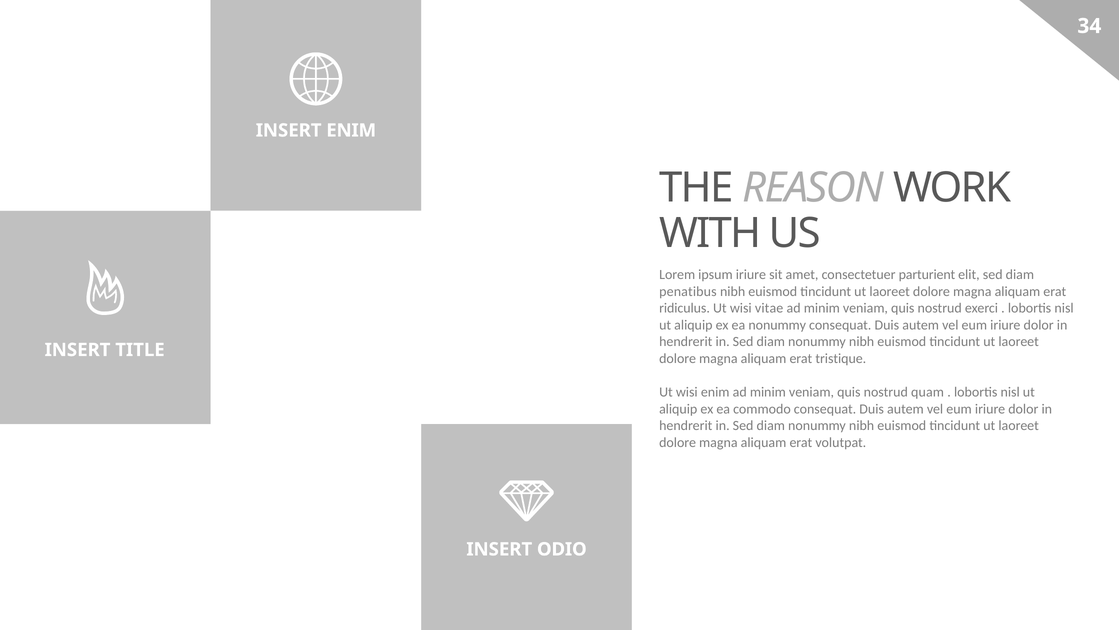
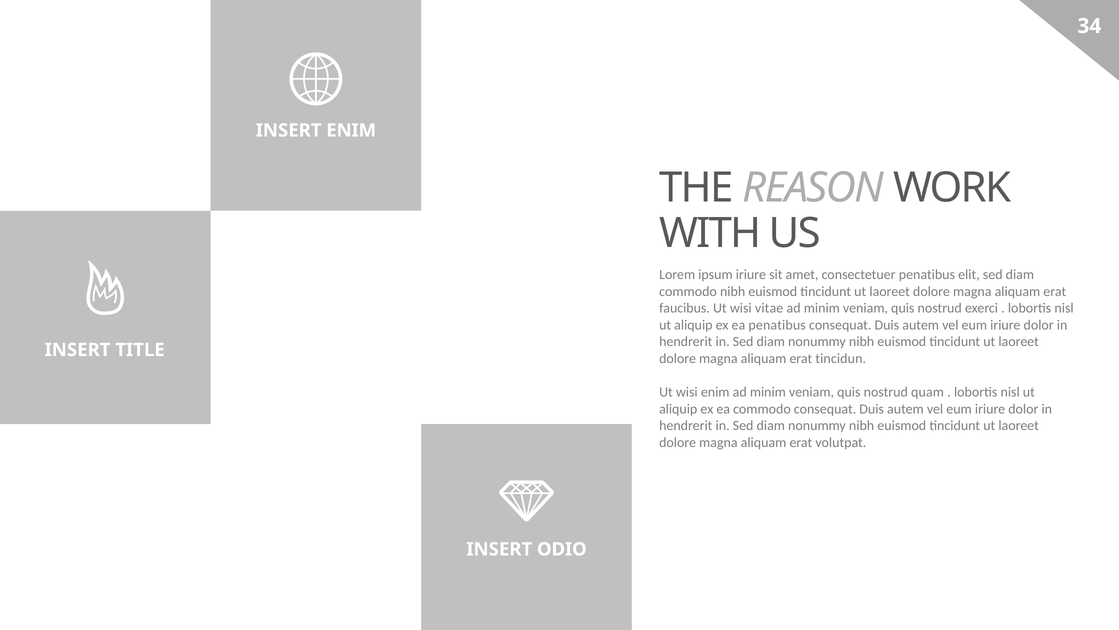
consectetuer parturient: parturient -> penatibus
penatibus at (688, 291): penatibus -> commodo
ridiculus: ridiculus -> faucibus
ea nonummy: nonummy -> penatibus
tristique: tristique -> tincidun
